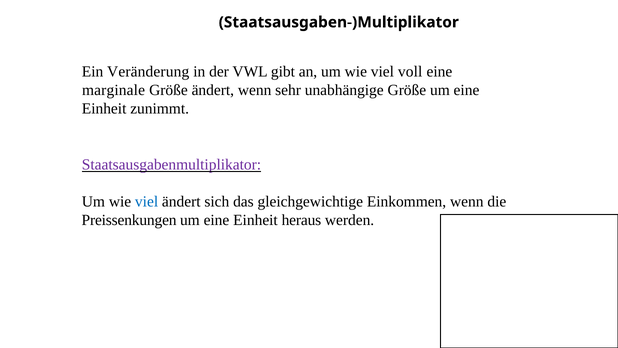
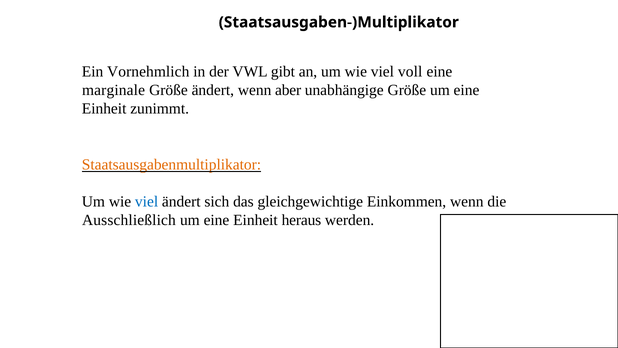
Veränderung: Veränderung -> Vornehmlich
sehr: sehr -> aber
Staatsausgabenmultiplikator colour: purple -> orange
Preissenkungen: Preissenkungen -> Ausschließlich
